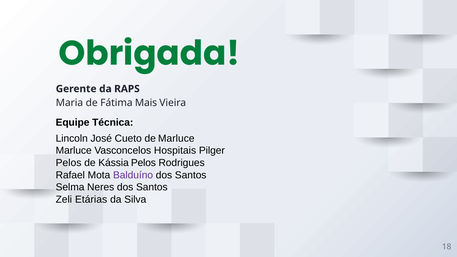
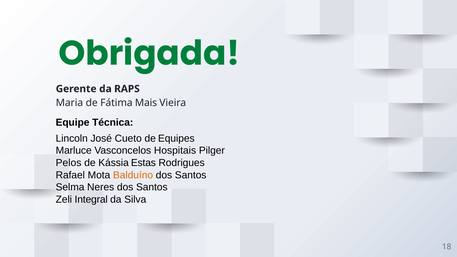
de Marluce: Marluce -> Equipes
Kássia Pelos: Pelos -> Estas
Balduíno colour: purple -> orange
Etárias: Etárias -> Integral
